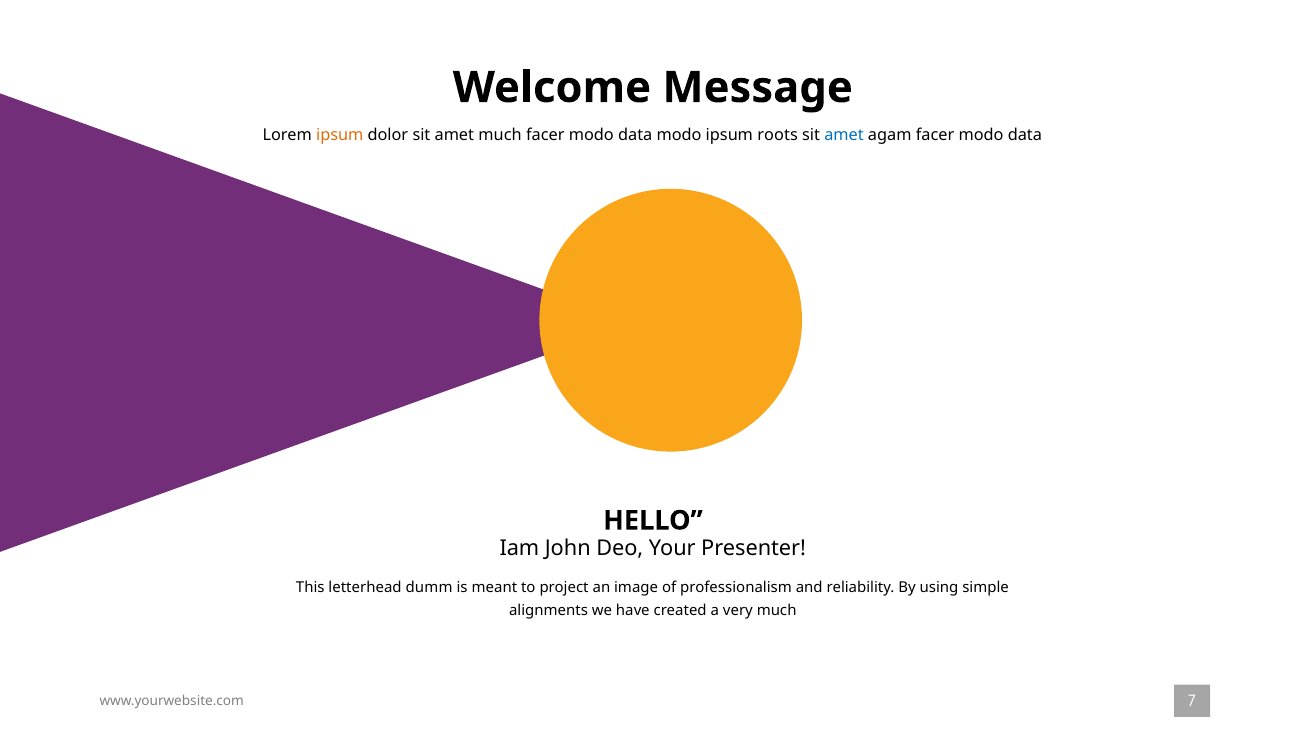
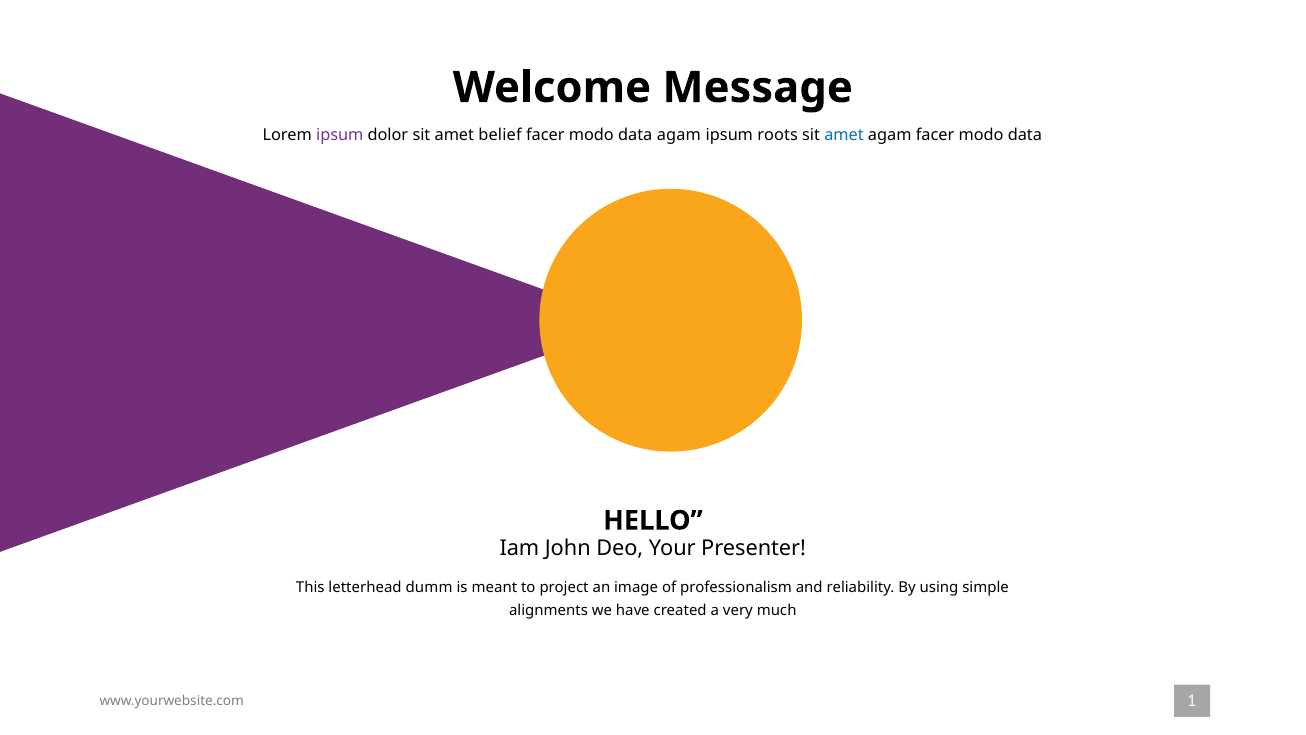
ipsum at (340, 135) colour: orange -> purple
amet much: much -> belief
data modo: modo -> agam
7: 7 -> 1
